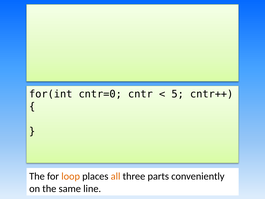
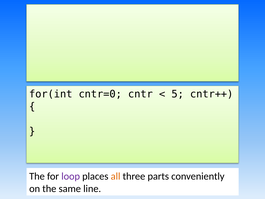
loop colour: orange -> purple
